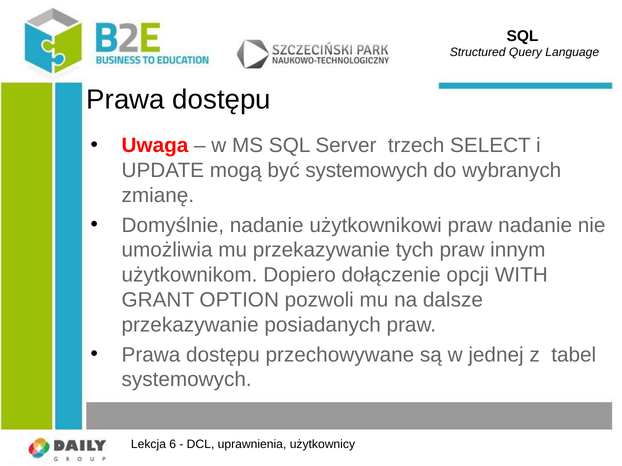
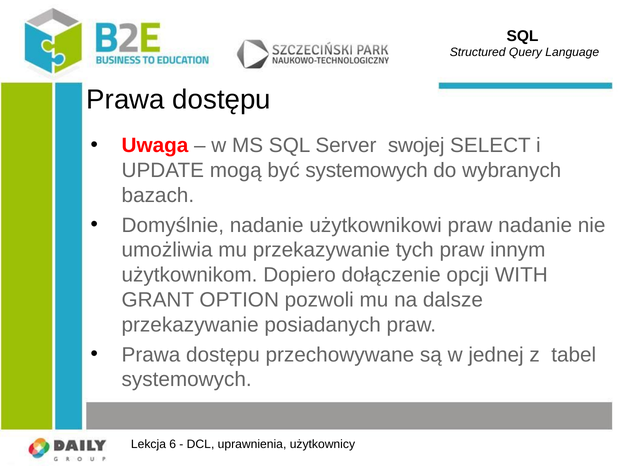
trzech: trzech -> swojej
zmianę: zmianę -> bazach
